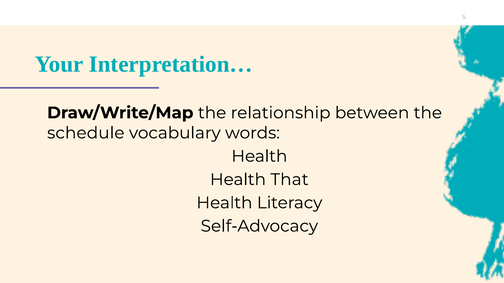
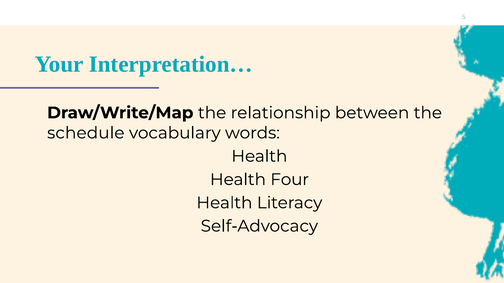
That: That -> Four
